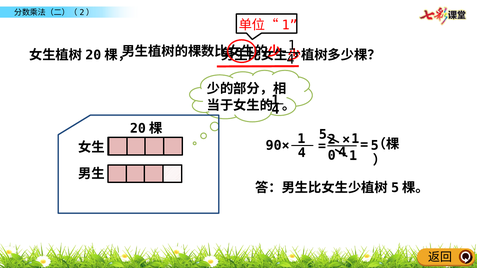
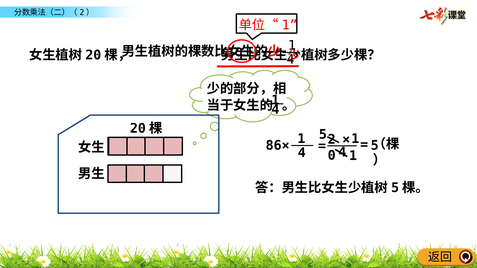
90×: 90× -> 86×
